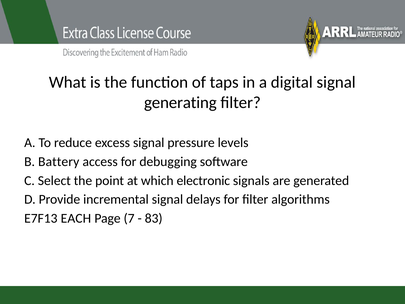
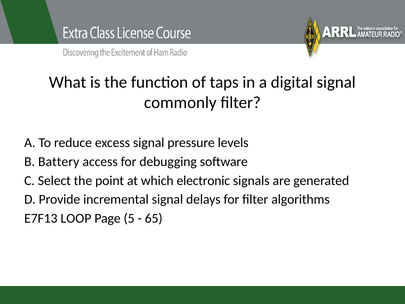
generating: generating -> commonly
EACH: EACH -> LOOP
7: 7 -> 5
83: 83 -> 65
